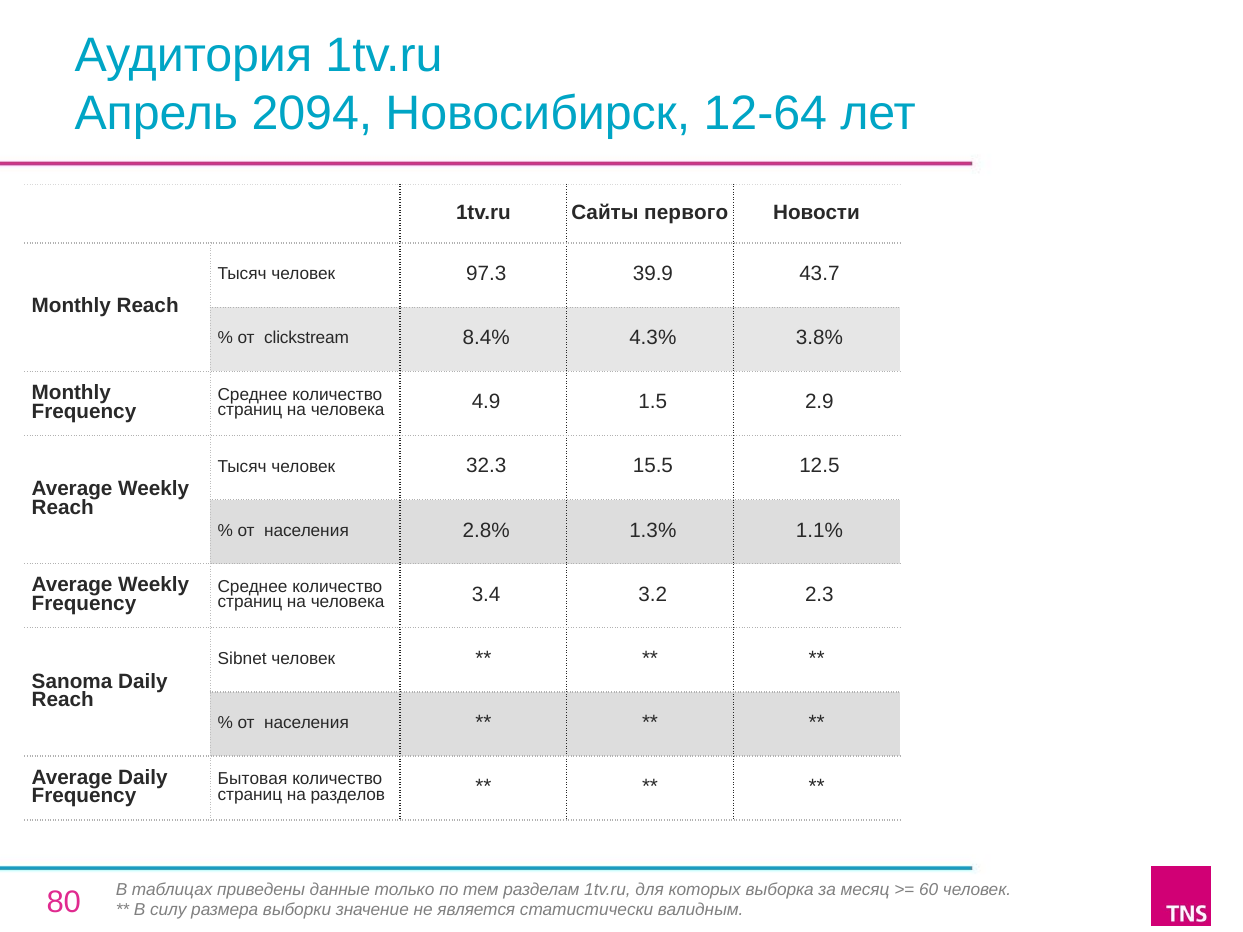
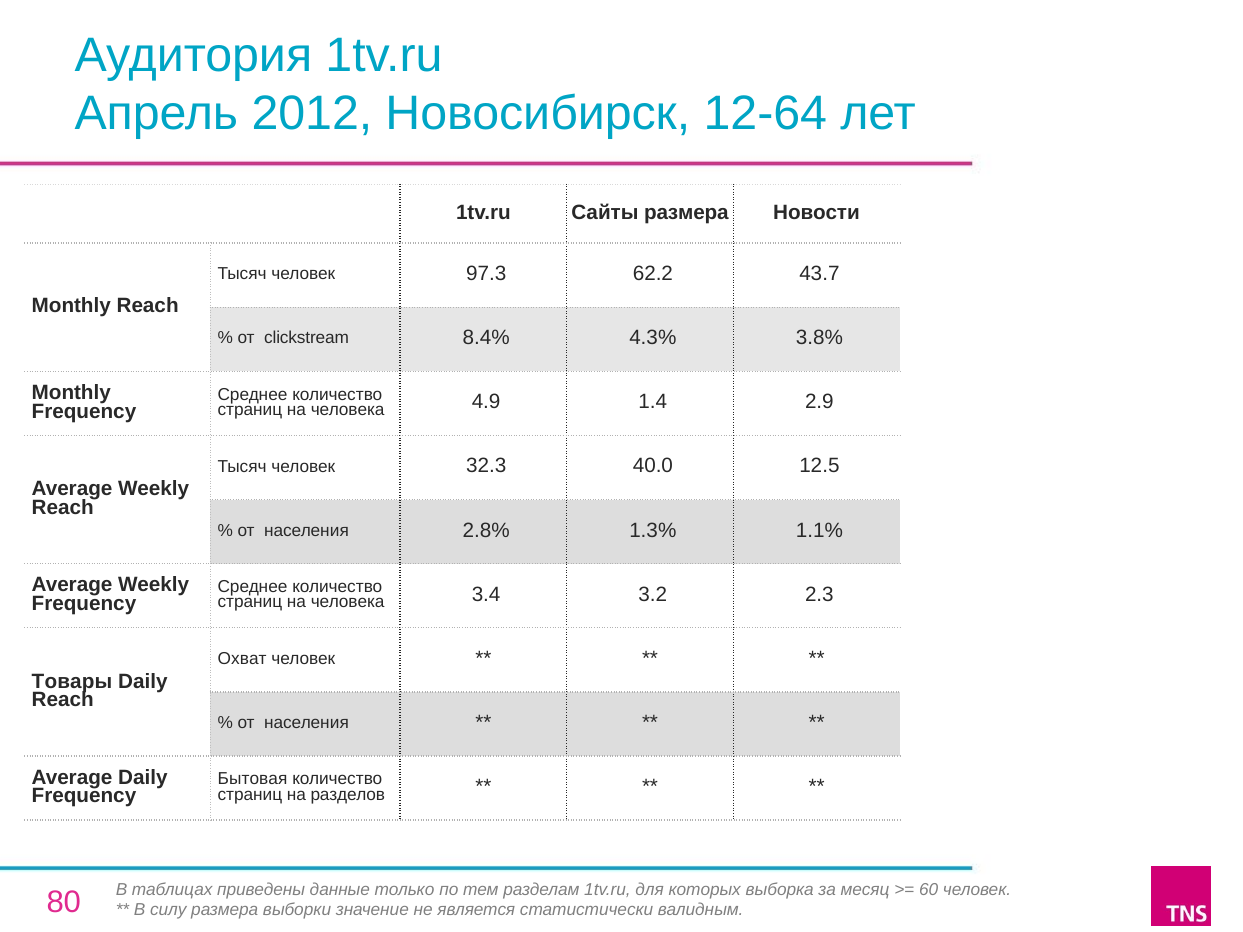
2094: 2094 -> 2012
Сайты первого: первого -> размера
39.9: 39.9 -> 62.2
1.5: 1.5 -> 1.4
15.5: 15.5 -> 40.0
Sibnet: Sibnet -> Охват
Sanoma: Sanoma -> Товары
